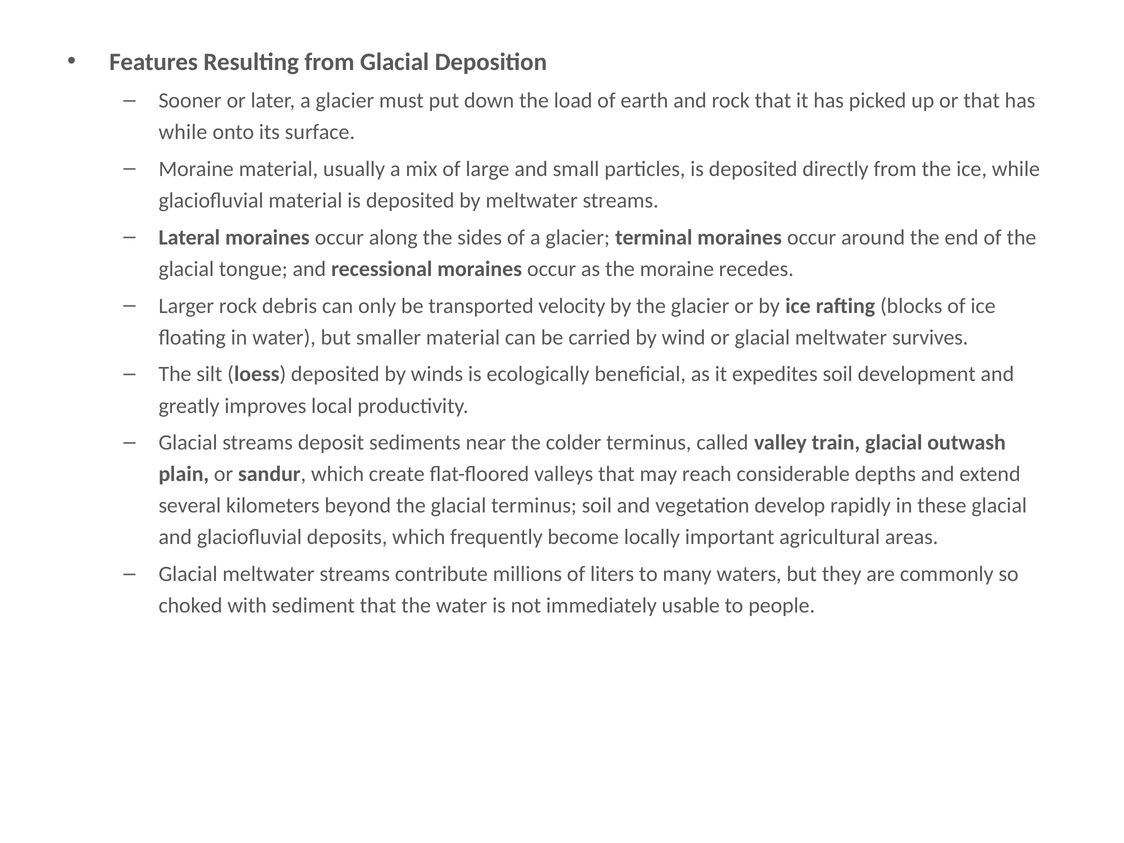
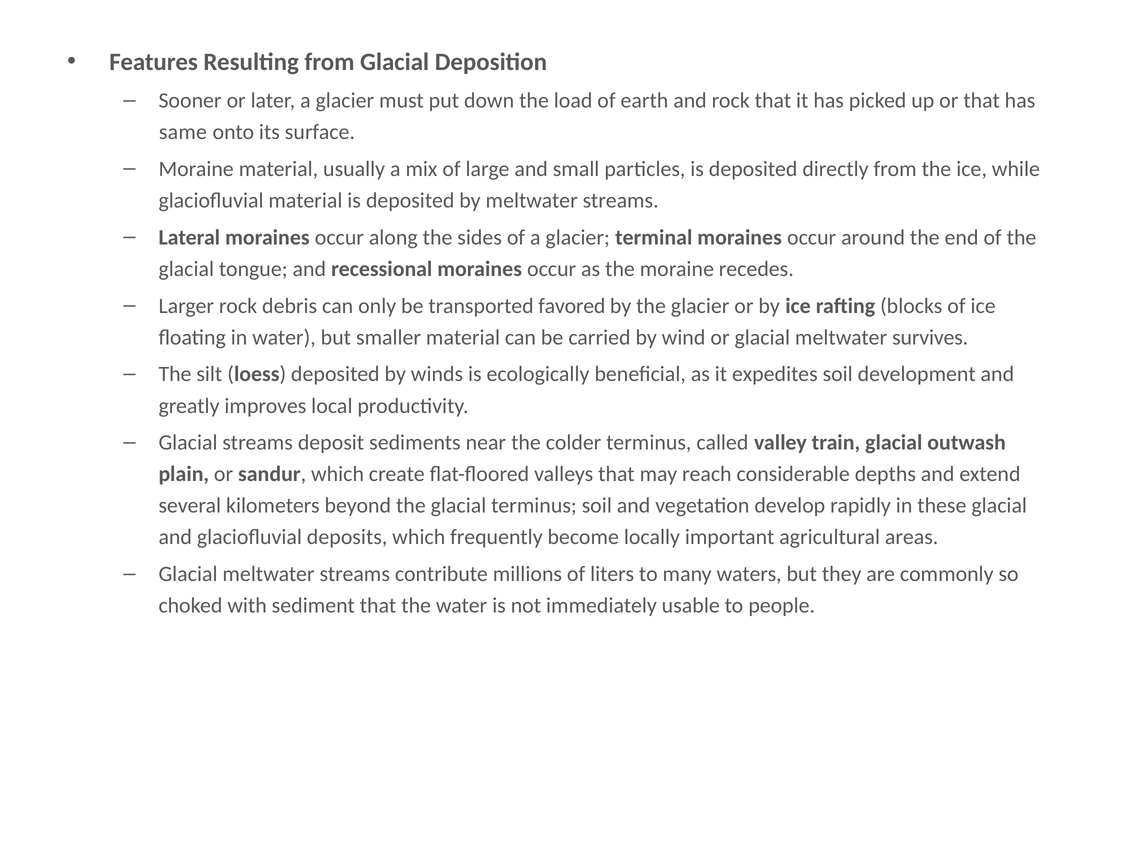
while at (183, 132): while -> same
velocity: velocity -> favored
